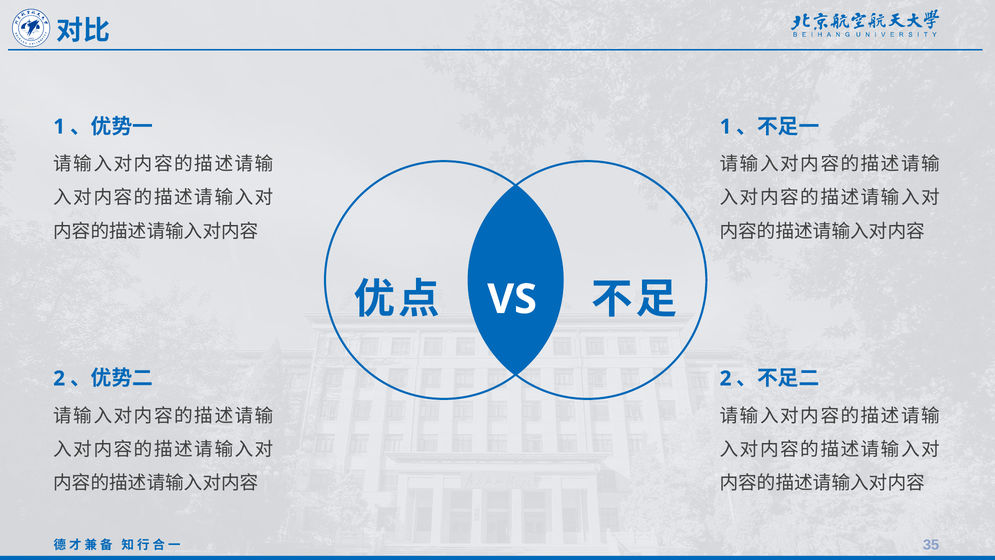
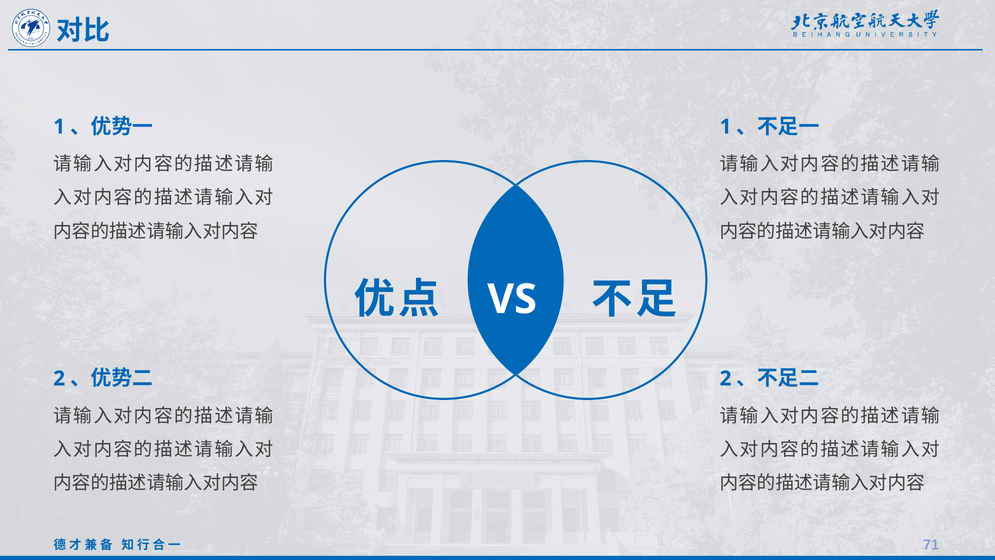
35: 35 -> 71
